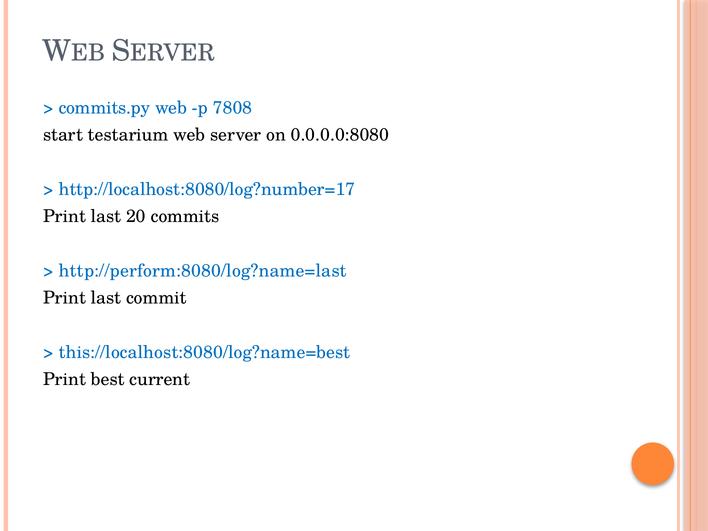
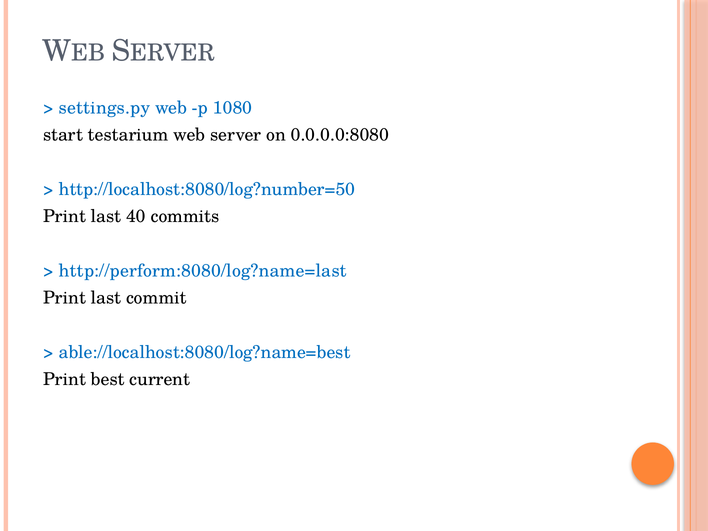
commits.py: commits.py -> settings.py
7808: 7808 -> 1080
http://localhost:8080/log?number=17: http://localhost:8080/log?number=17 -> http://localhost:8080/log?number=50
20: 20 -> 40
this://localhost:8080/log?name=best: this://localhost:8080/log?name=best -> able://localhost:8080/log?name=best
